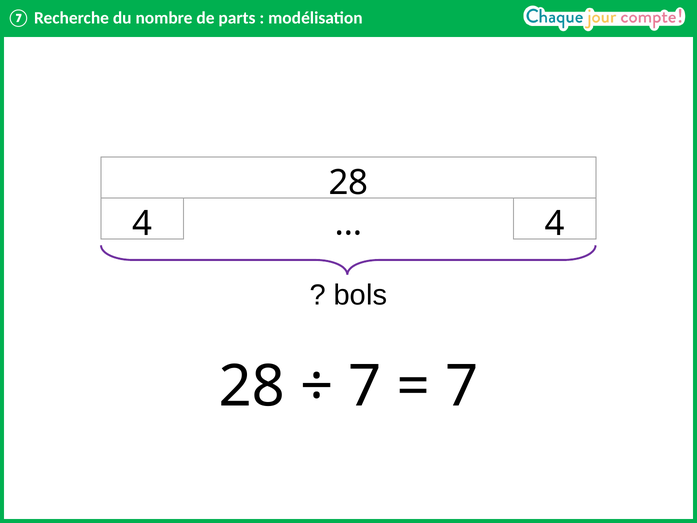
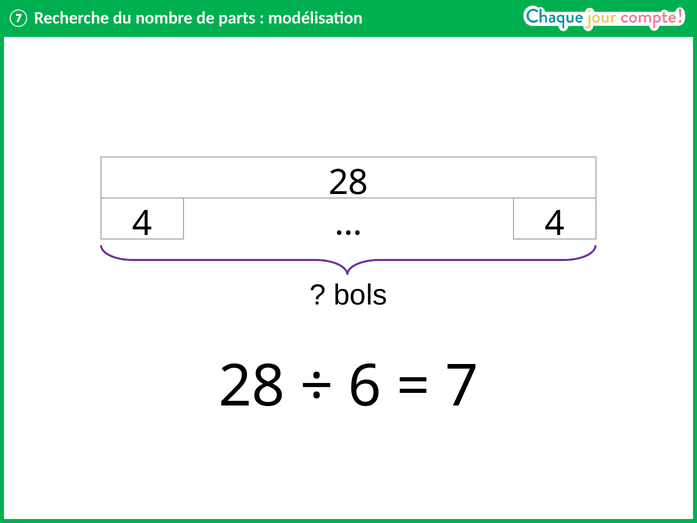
7 at (365, 386): 7 -> 6
